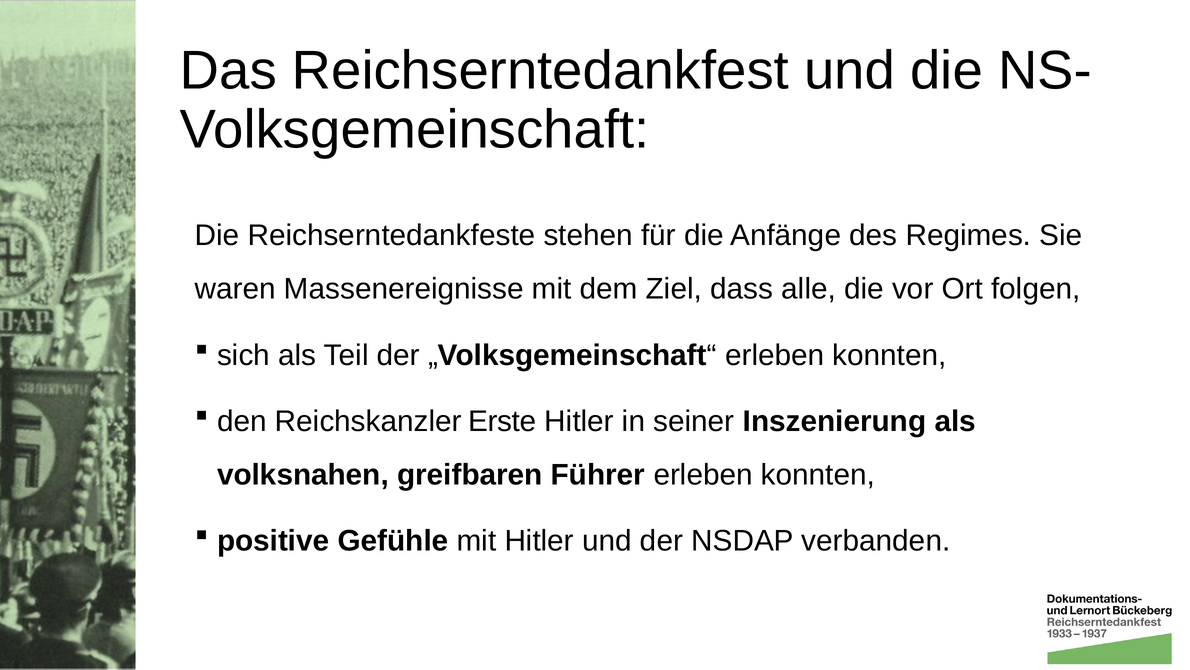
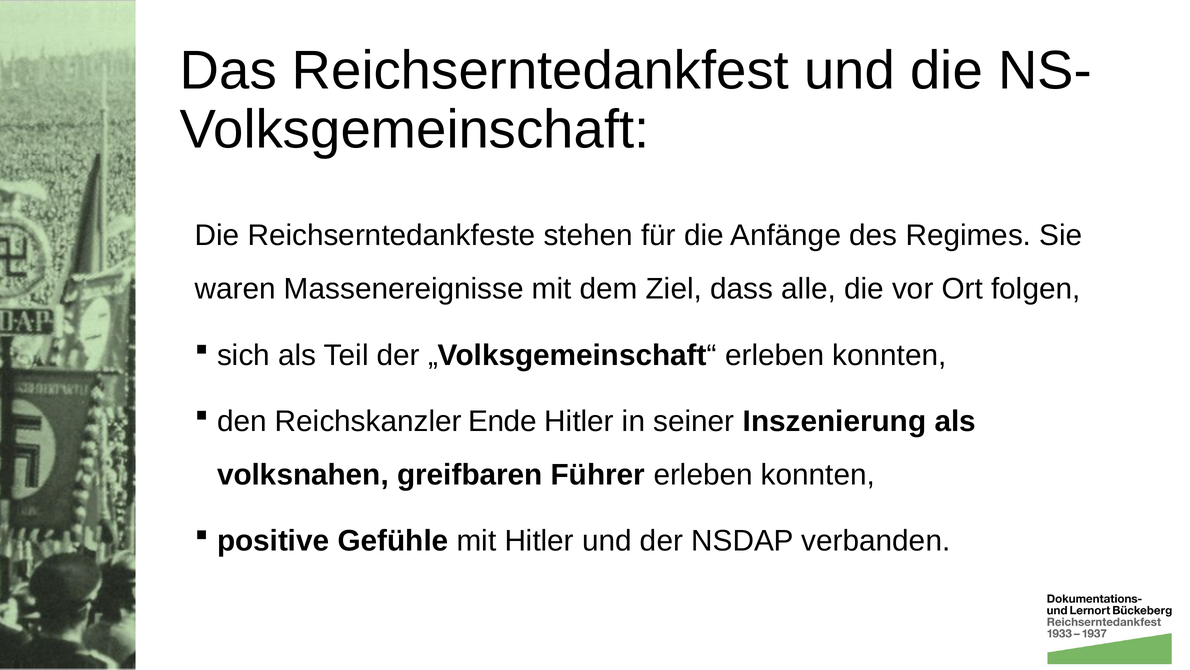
Erste: Erste -> Ende
